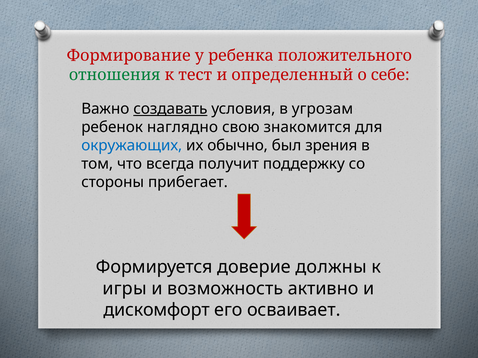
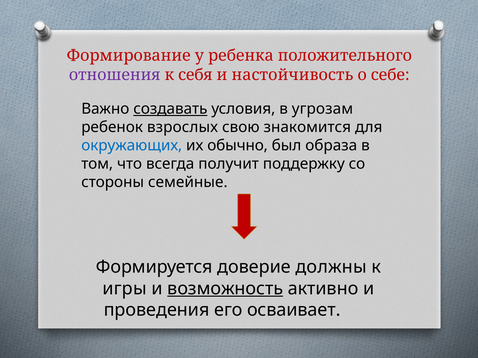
отношения colour: green -> purple
тест: тест -> себя
определенный: определенный -> настойчивость
наглядно: наглядно -> взрослых
зрения: зрения -> образа
прибегает: прибегает -> семейные
возможность underline: none -> present
дискомфорт: дискомфорт -> проведения
